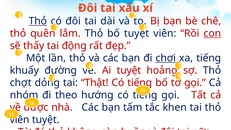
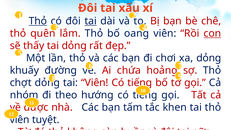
tai at (91, 21) underline: none -> present
bố tuyệt: tuyệt -> oang
tai động: động -> dỏng
chơi underline: present -> none
xa tiếng: tiếng -> dỏng
Ai tuyệt: tuyệt -> chứa
tai Thật: Thật -> Viên
